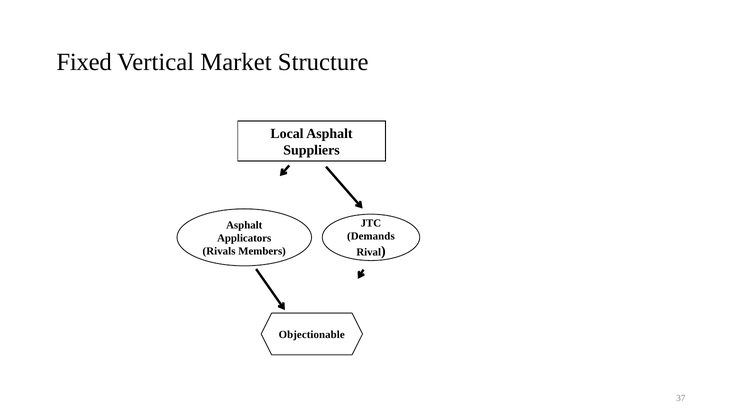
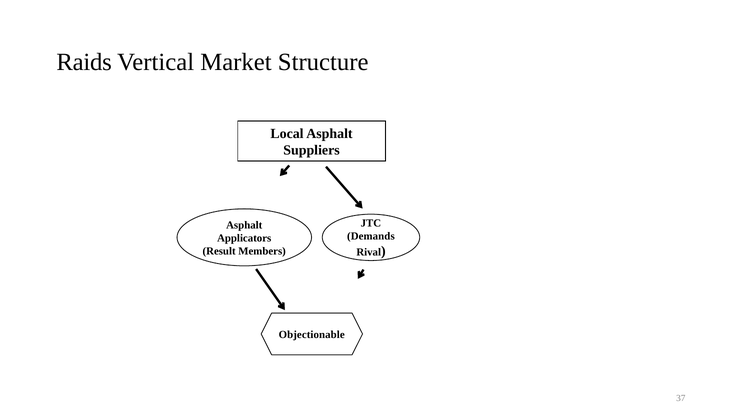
Fixed: Fixed -> Raids
Rivals: Rivals -> Result
